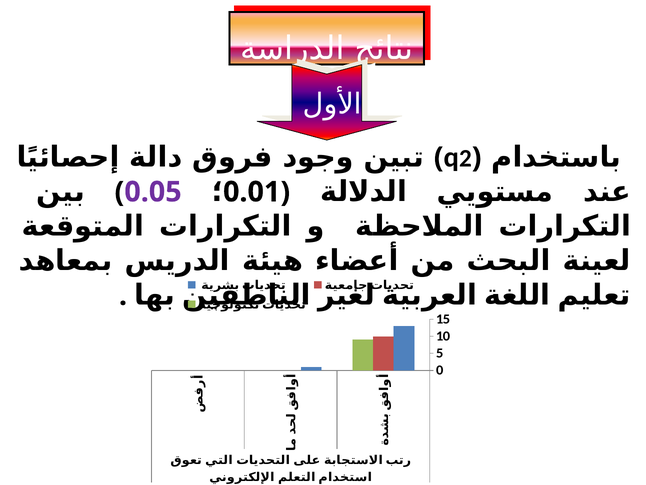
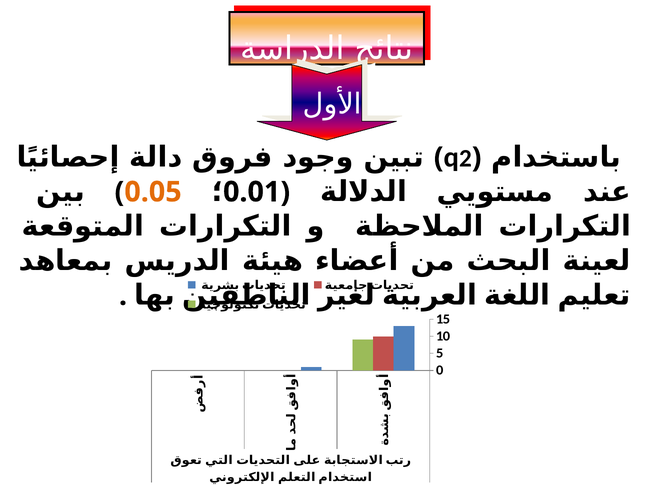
0.05 colour: purple -> orange
